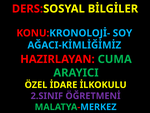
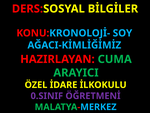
2.SINIF: 2.SINIF -> 0.SINIF
